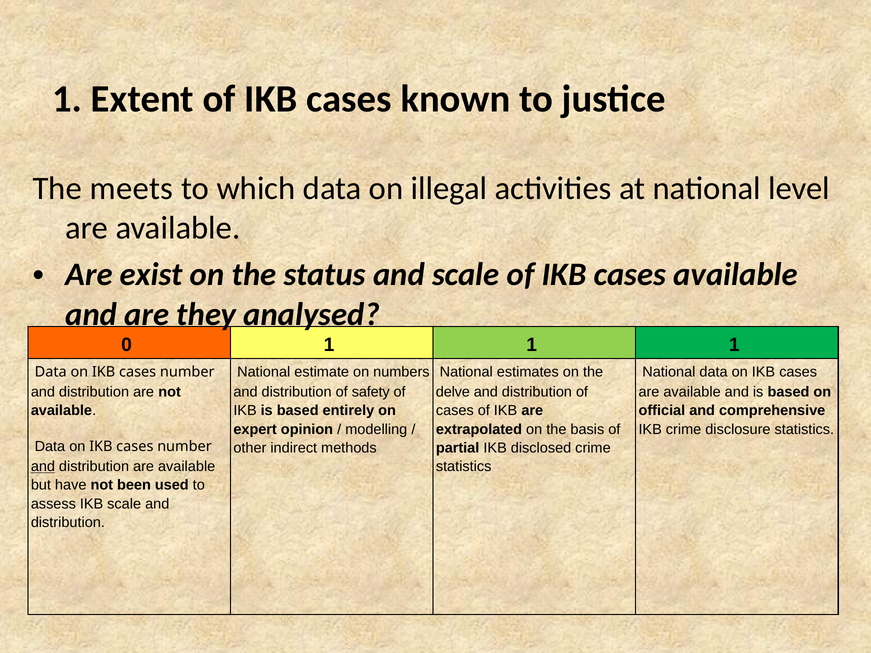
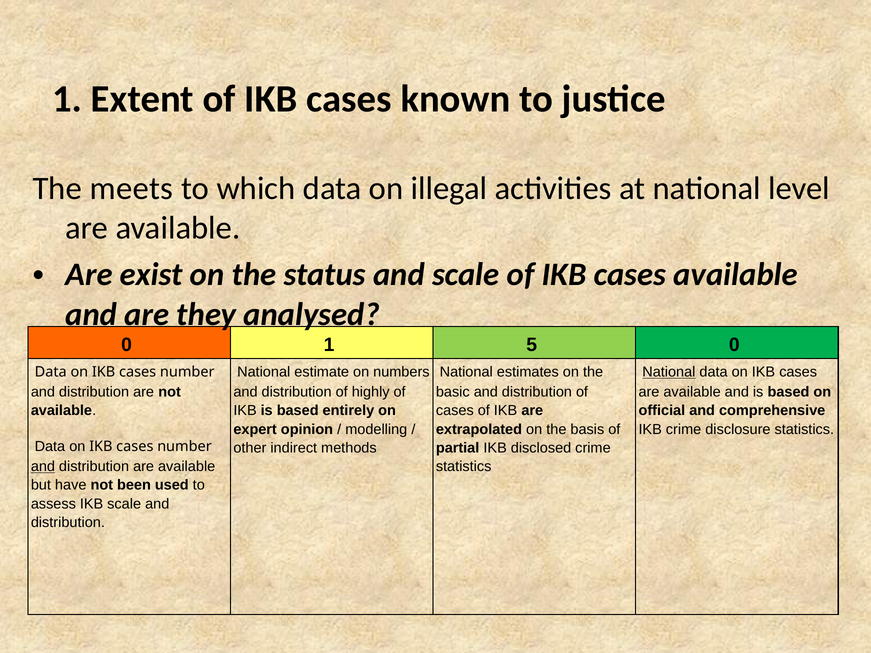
1 at (532, 345): 1 -> 5
1 at (734, 345): 1 -> 0
National at (669, 372) underline: none -> present
safety: safety -> highly
delve: delve -> basic
